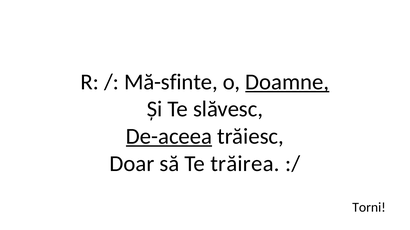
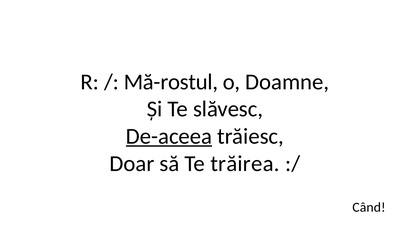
Mă-sfinte: Mă-sfinte -> Mă-rostul
Doamne underline: present -> none
Torni: Torni -> Când
